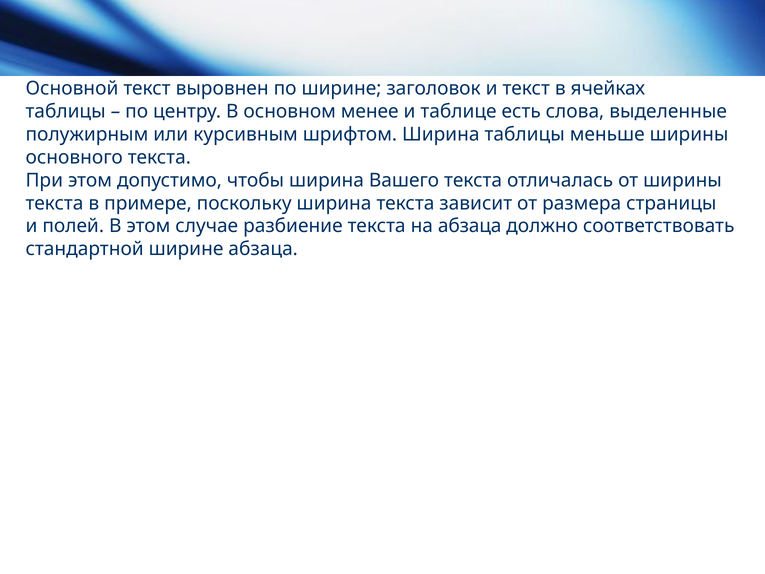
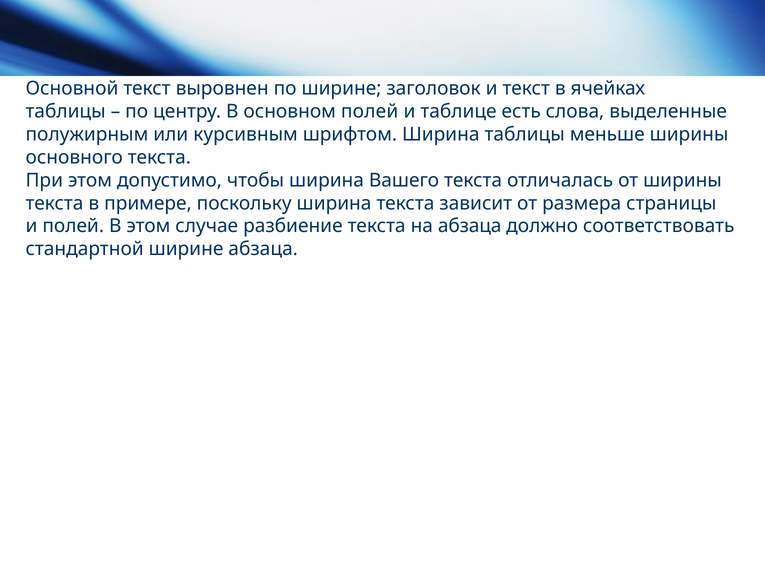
основном менее: менее -> полей
